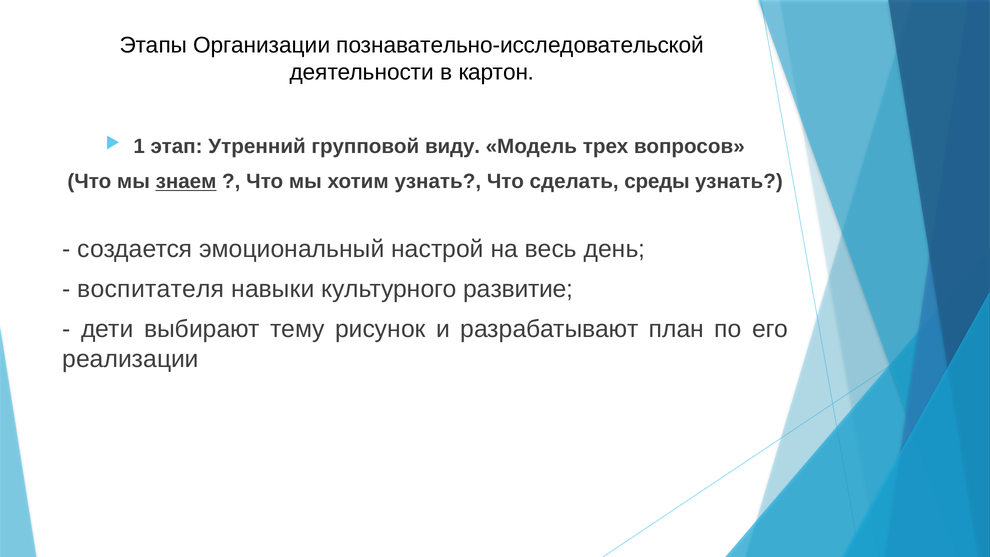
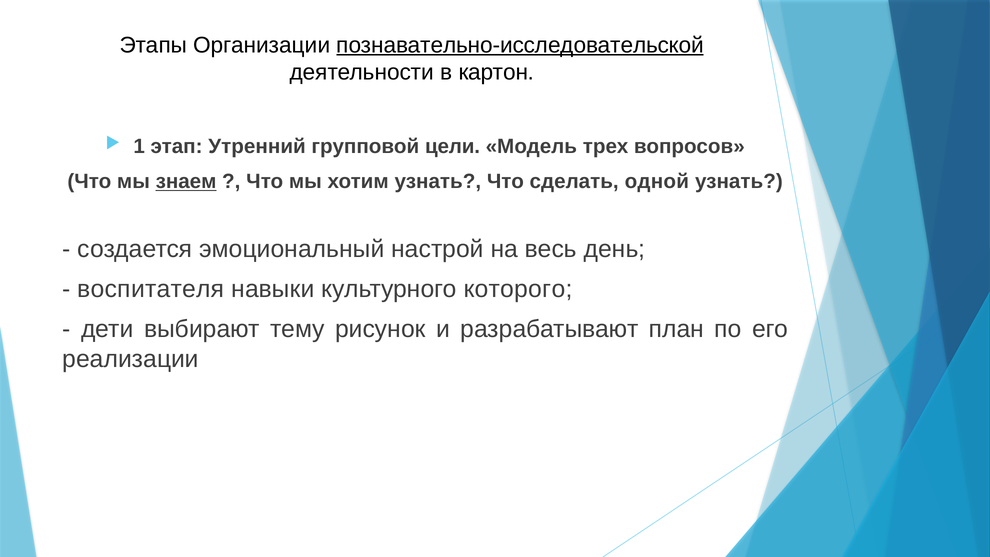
познавательно-исследовательской underline: none -> present
виду: виду -> цели
среды: среды -> одной
развитие: развитие -> которого
